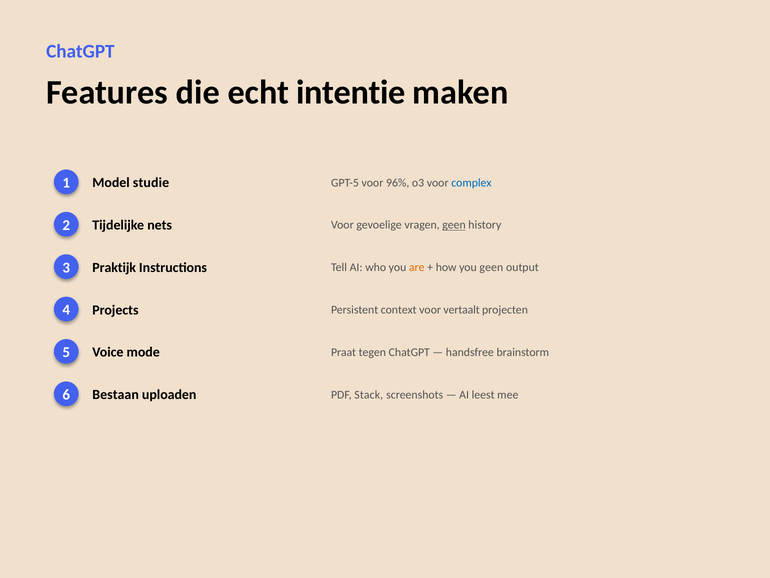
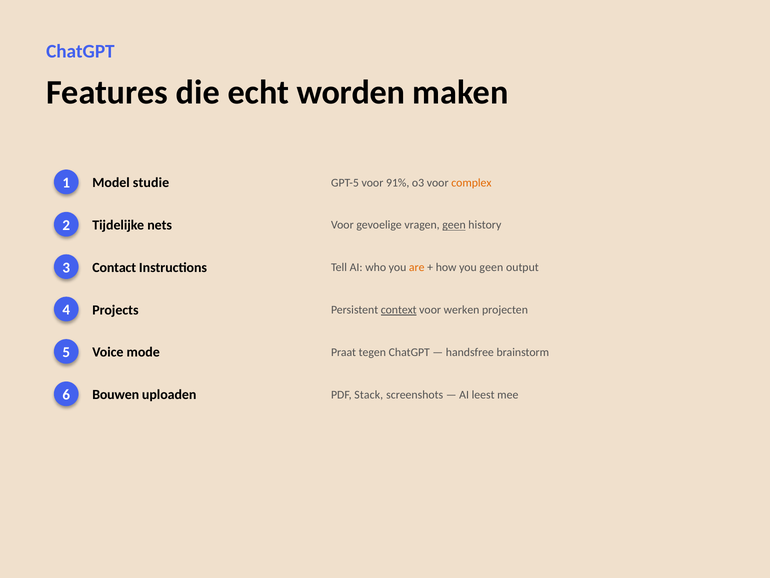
intentie: intentie -> worden
96%: 96% -> 91%
complex colour: blue -> orange
Praktijk: Praktijk -> Contact
context underline: none -> present
vertaalt: vertaalt -> werken
Bestaan: Bestaan -> Bouwen
